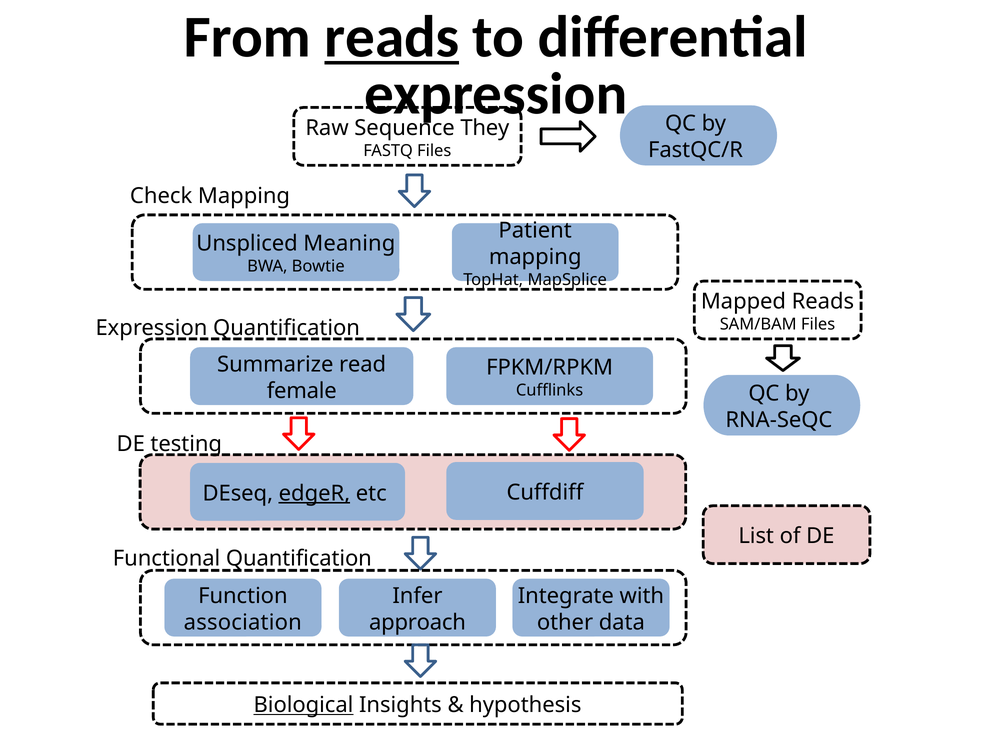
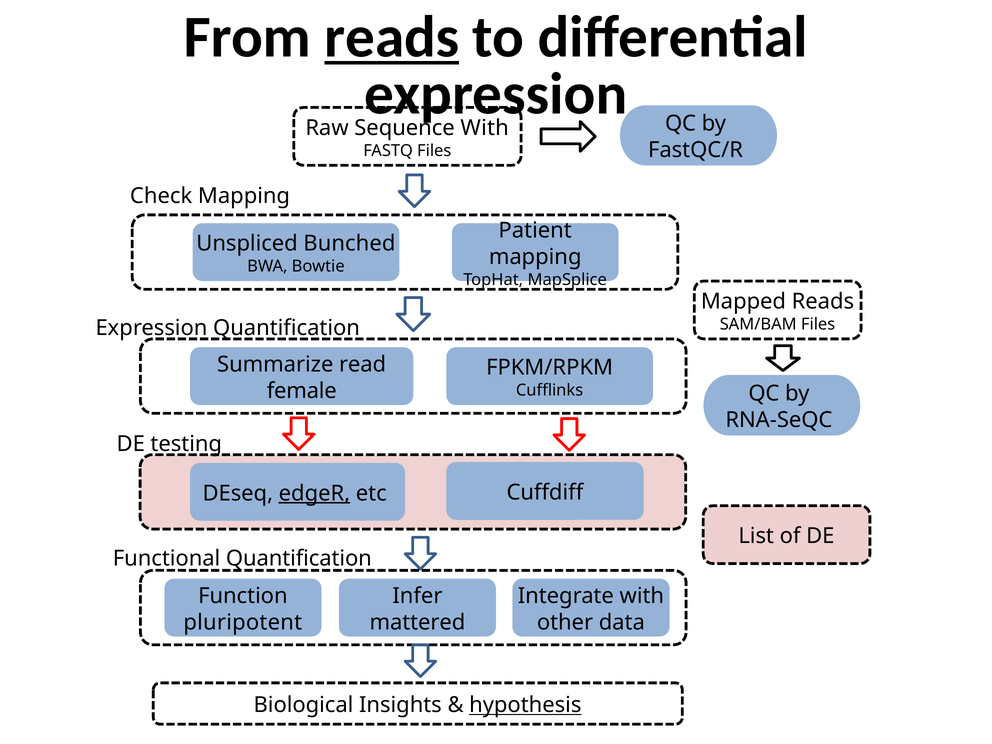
Sequence They: They -> With
Meaning: Meaning -> Bunched
association: association -> pluripotent
approach: approach -> mattered
Biological underline: present -> none
hypothesis underline: none -> present
